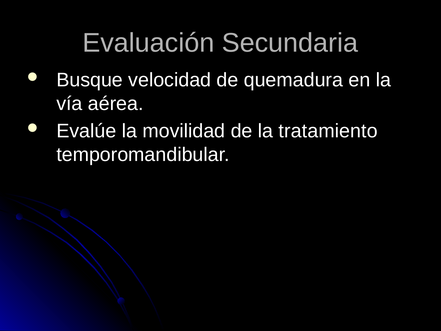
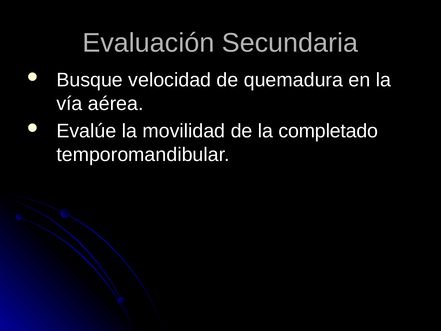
tratamiento: tratamiento -> completado
